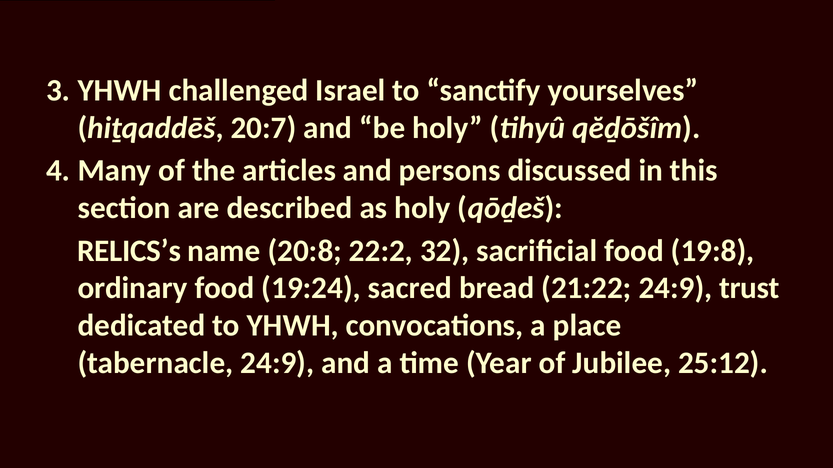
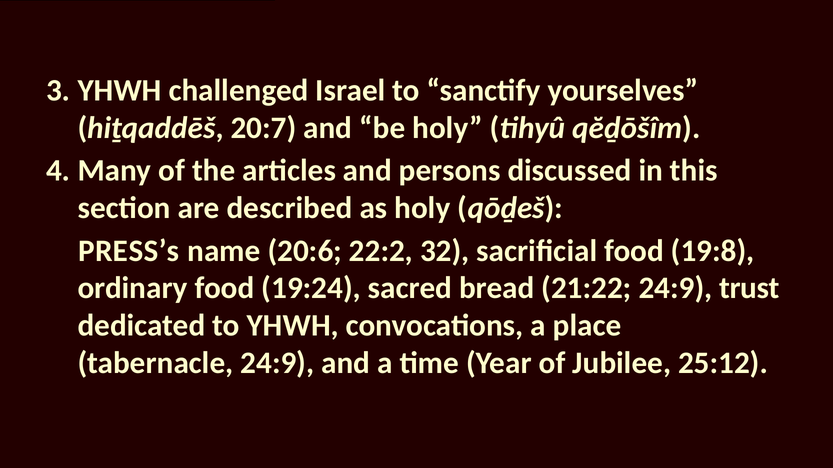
RELICS’s: RELICS’s -> PRESS’s
20:8: 20:8 -> 20:6
